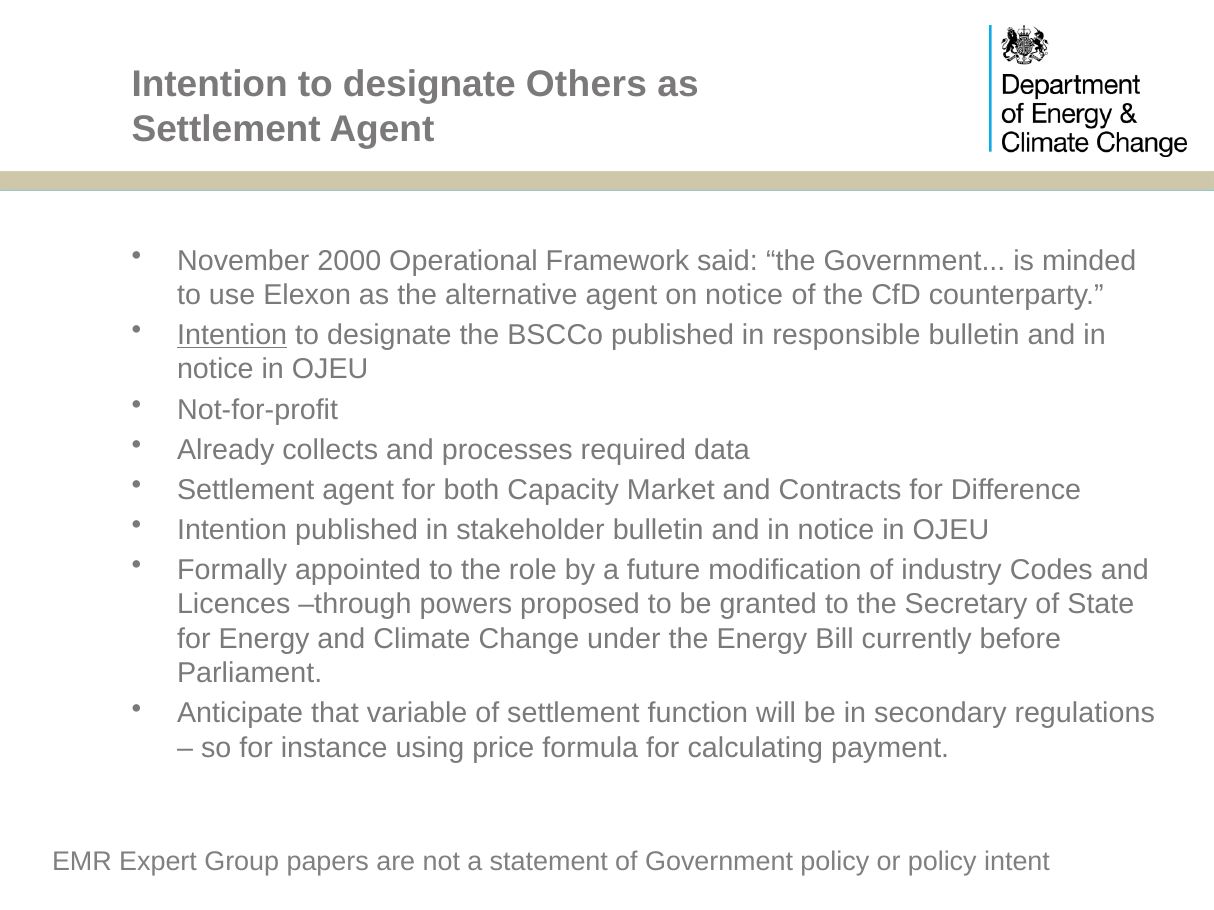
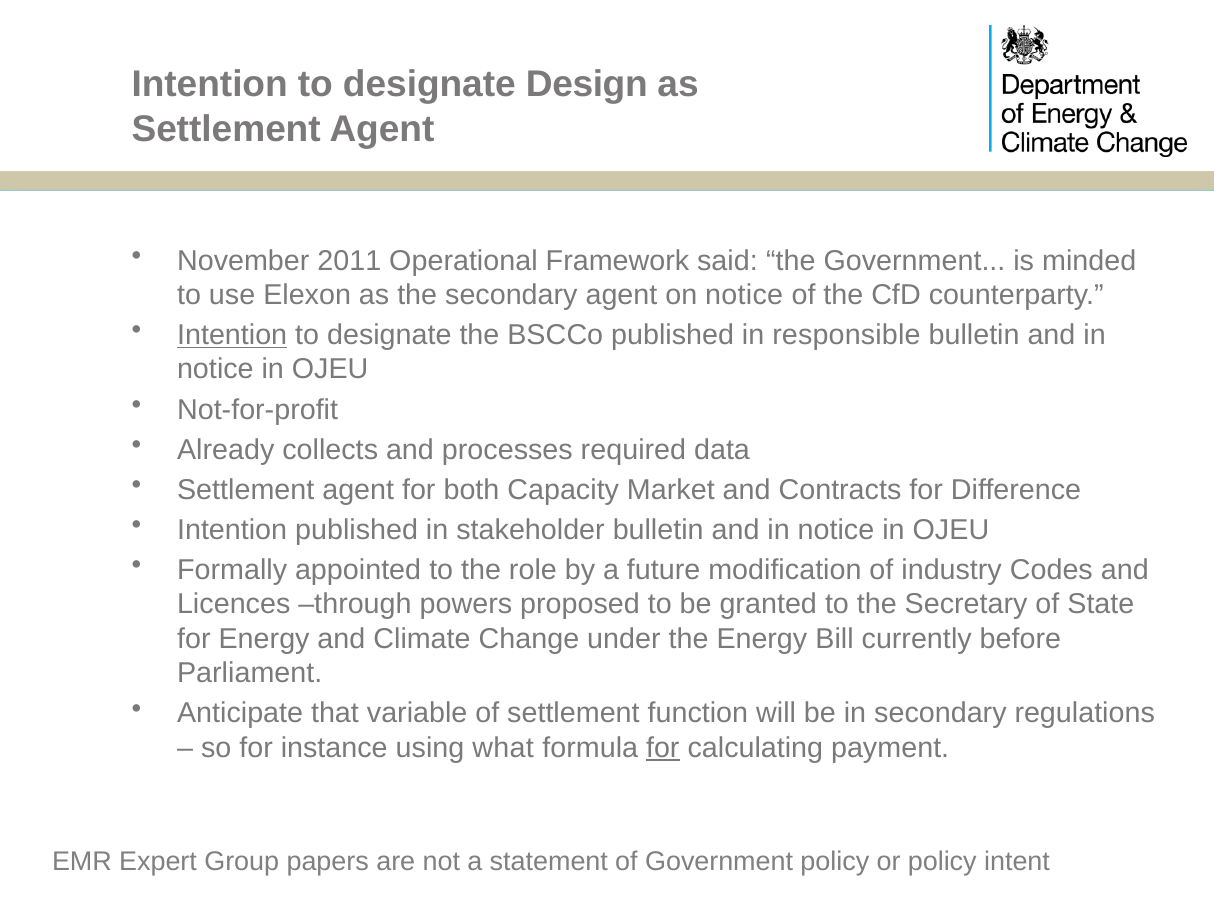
Others: Others -> Design
2000: 2000 -> 2011
the alternative: alternative -> secondary
price: price -> what
for at (663, 748) underline: none -> present
